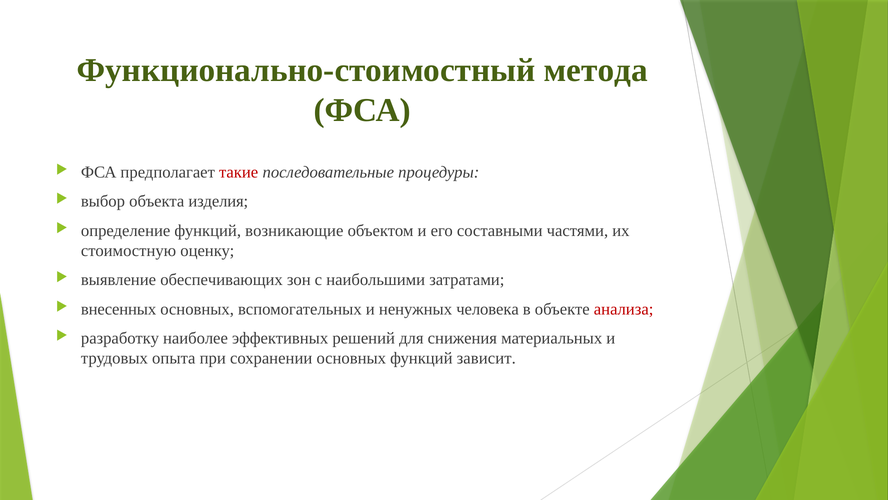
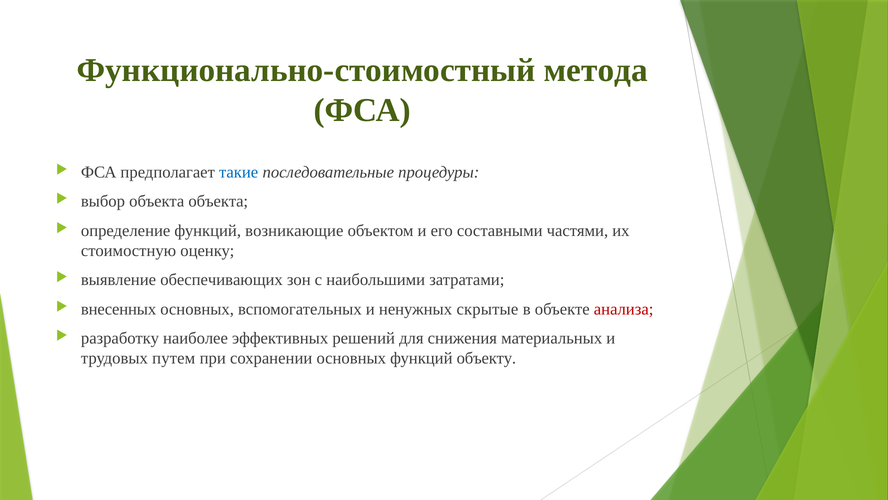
такие colour: red -> blue
объекта изделия: изделия -> объекта
человека: человека -> скрытые
опыта: опыта -> путем
зависит: зависит -> объекту
